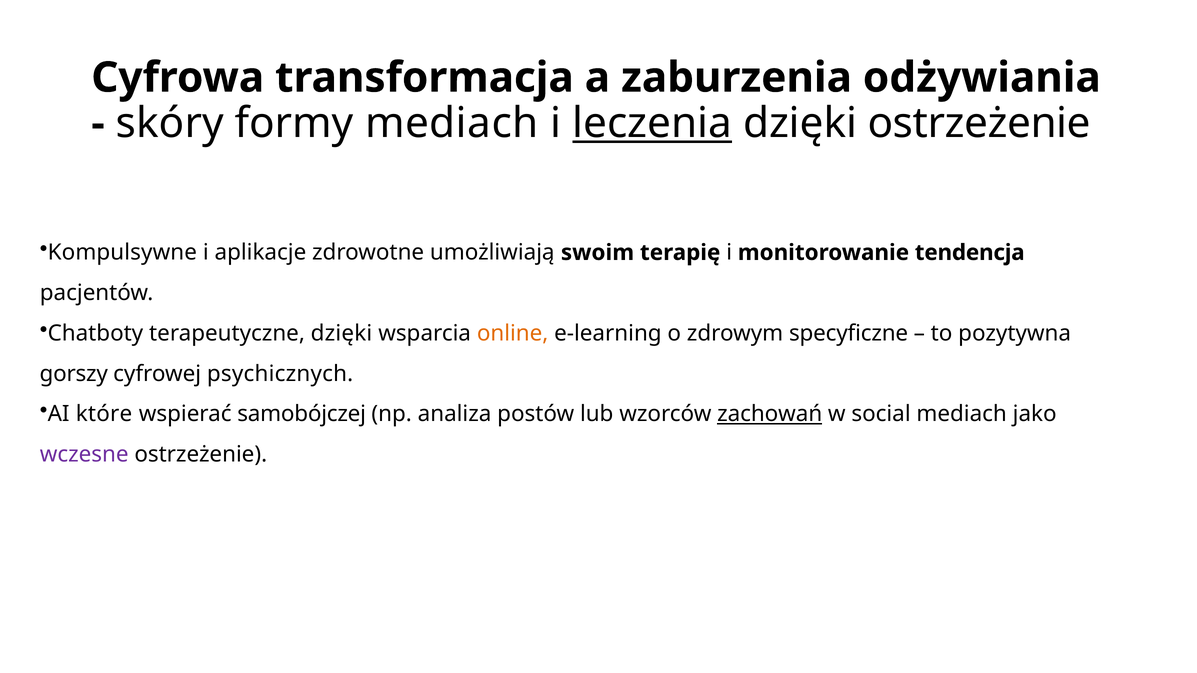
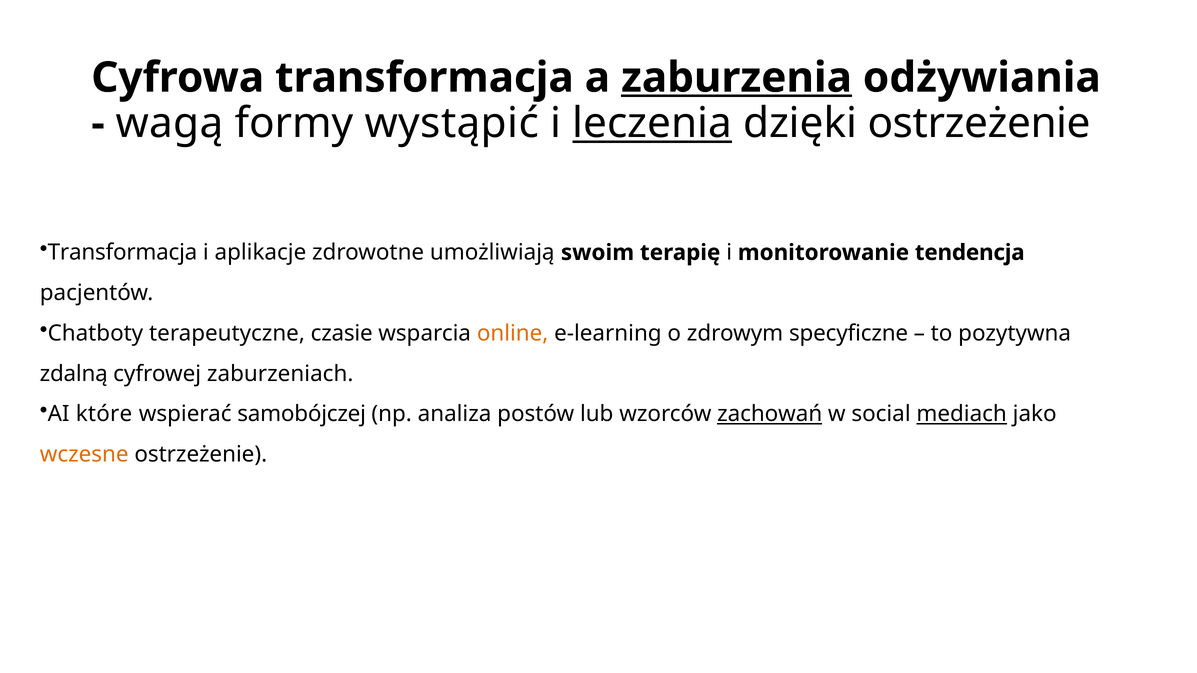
zaburzenia underline: none -> present
skóry: skóry -> wagą
formy mediach: mediach -> wystąpić
Kompulsywne at (122, 253): Kompulsywne -> Transformacja
terapeutyczne dzięki: dzięki -> czasie
gorszy: gorszy -> zdalną
psychicznych: psychicznych -> zaburzeniach
mediach at (962, 414) underline: none -> present
wczesne colour: purple -> orange
